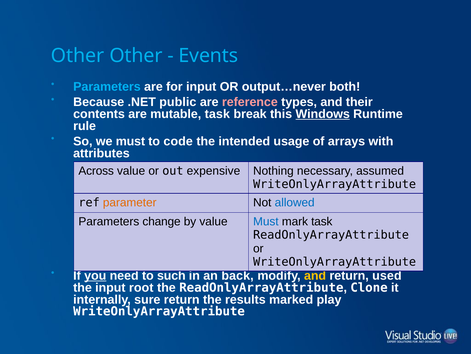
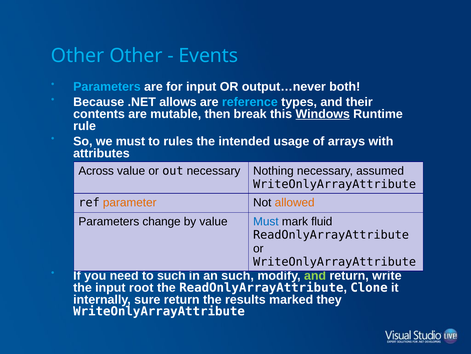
public: public -> allows
reference colour: pink -> light blue
mutable task: task -> then
code: code -> rules
out expensive: expensive -> necessary
allowed colour: blue -> orange
mark task: task -> fluid
you underline: present -> none
an back: back -> such
and at (315, 275) colour: yellow -> light green
used: used -> write
play: play -> they
